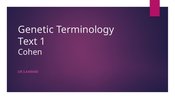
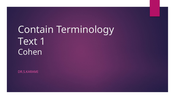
Genetic: Genetic -> Contain
